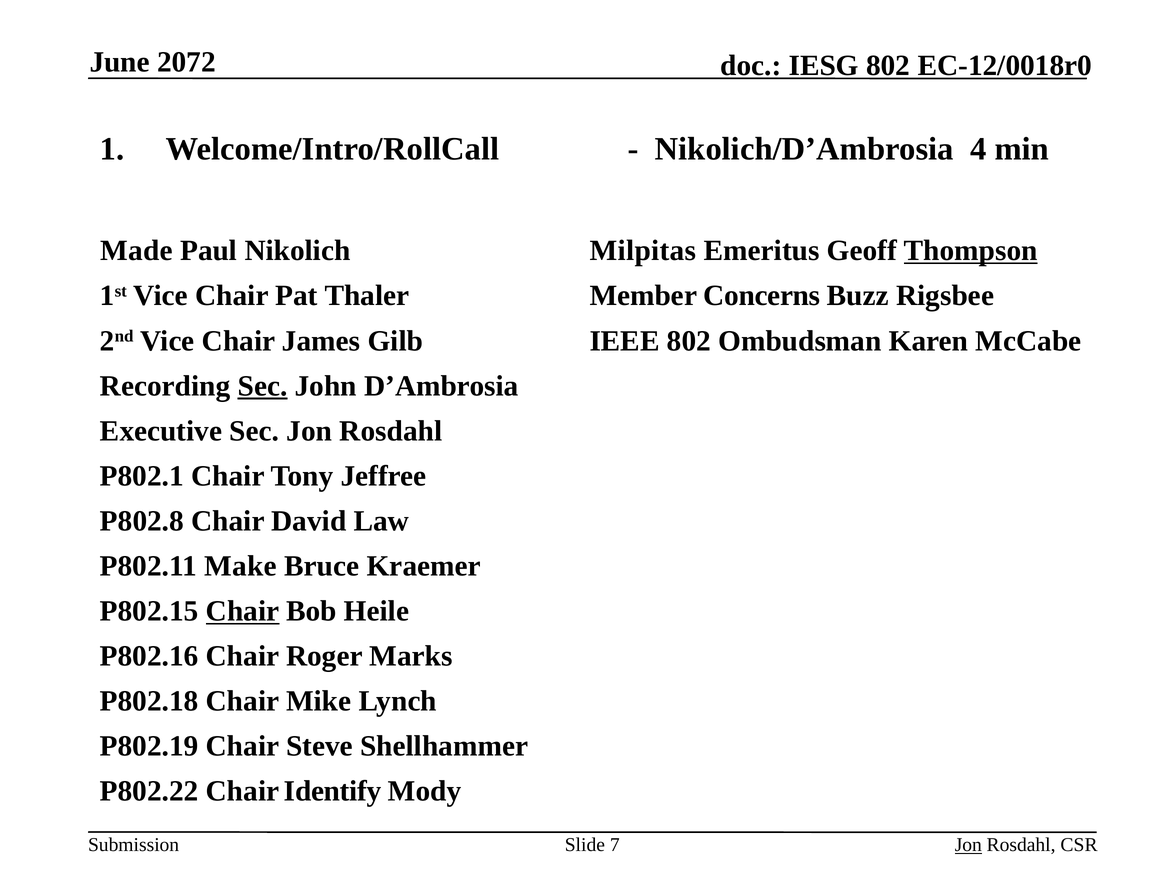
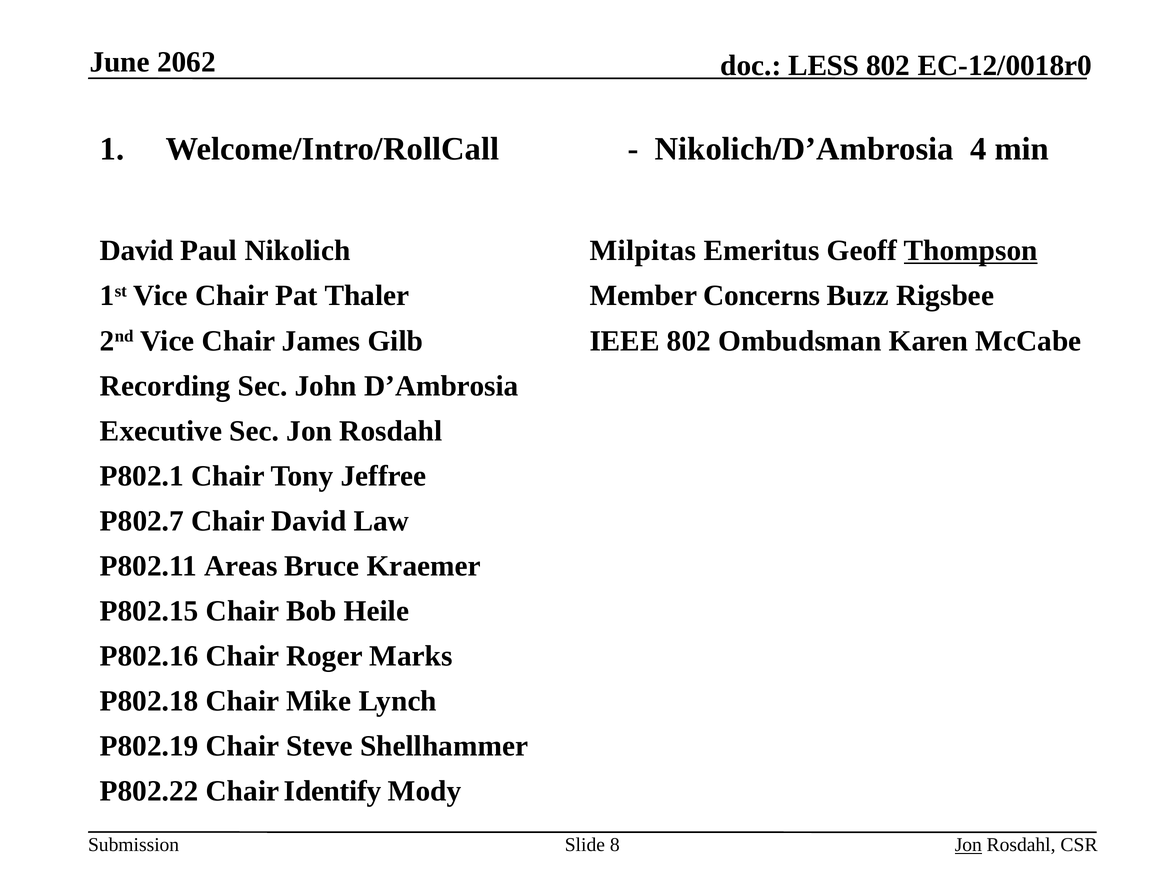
2072: 2072 -> 2062
IESG: IESG -> LESS
Made at (136, 251): Made -> David
Sec at (263, 386) underline: present -> none
P802.8: P802.8 -> P802.7
Make: Make -> Areas
Chair at (243, 611) underline: present -> none
7: 7 -> 8
